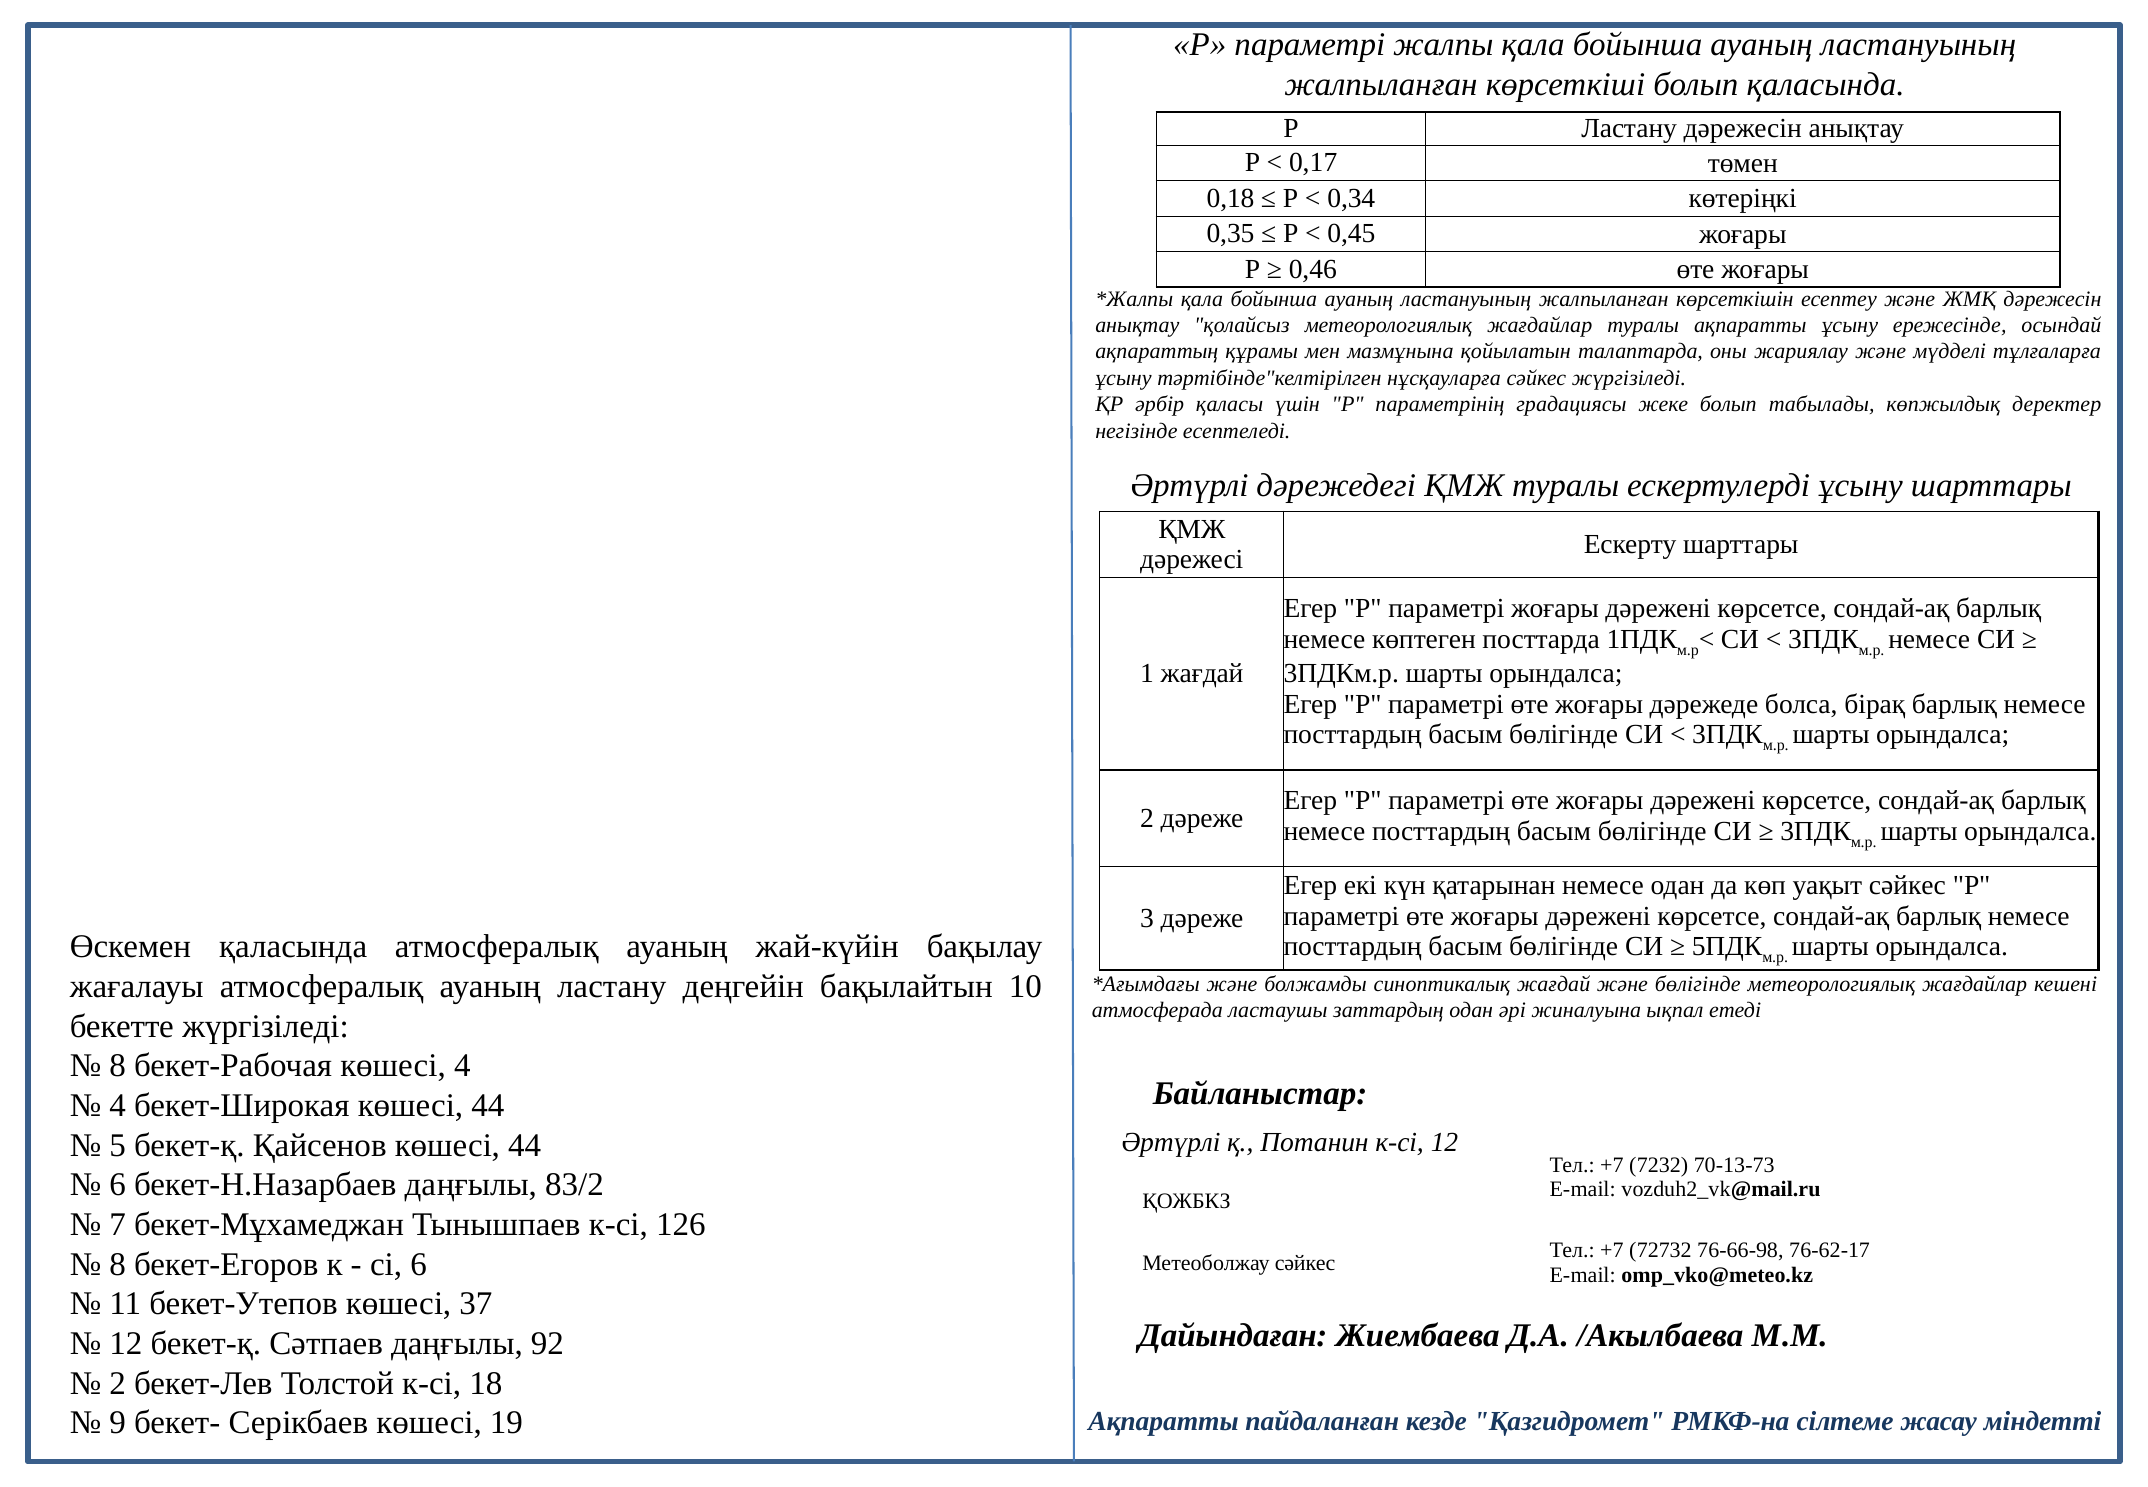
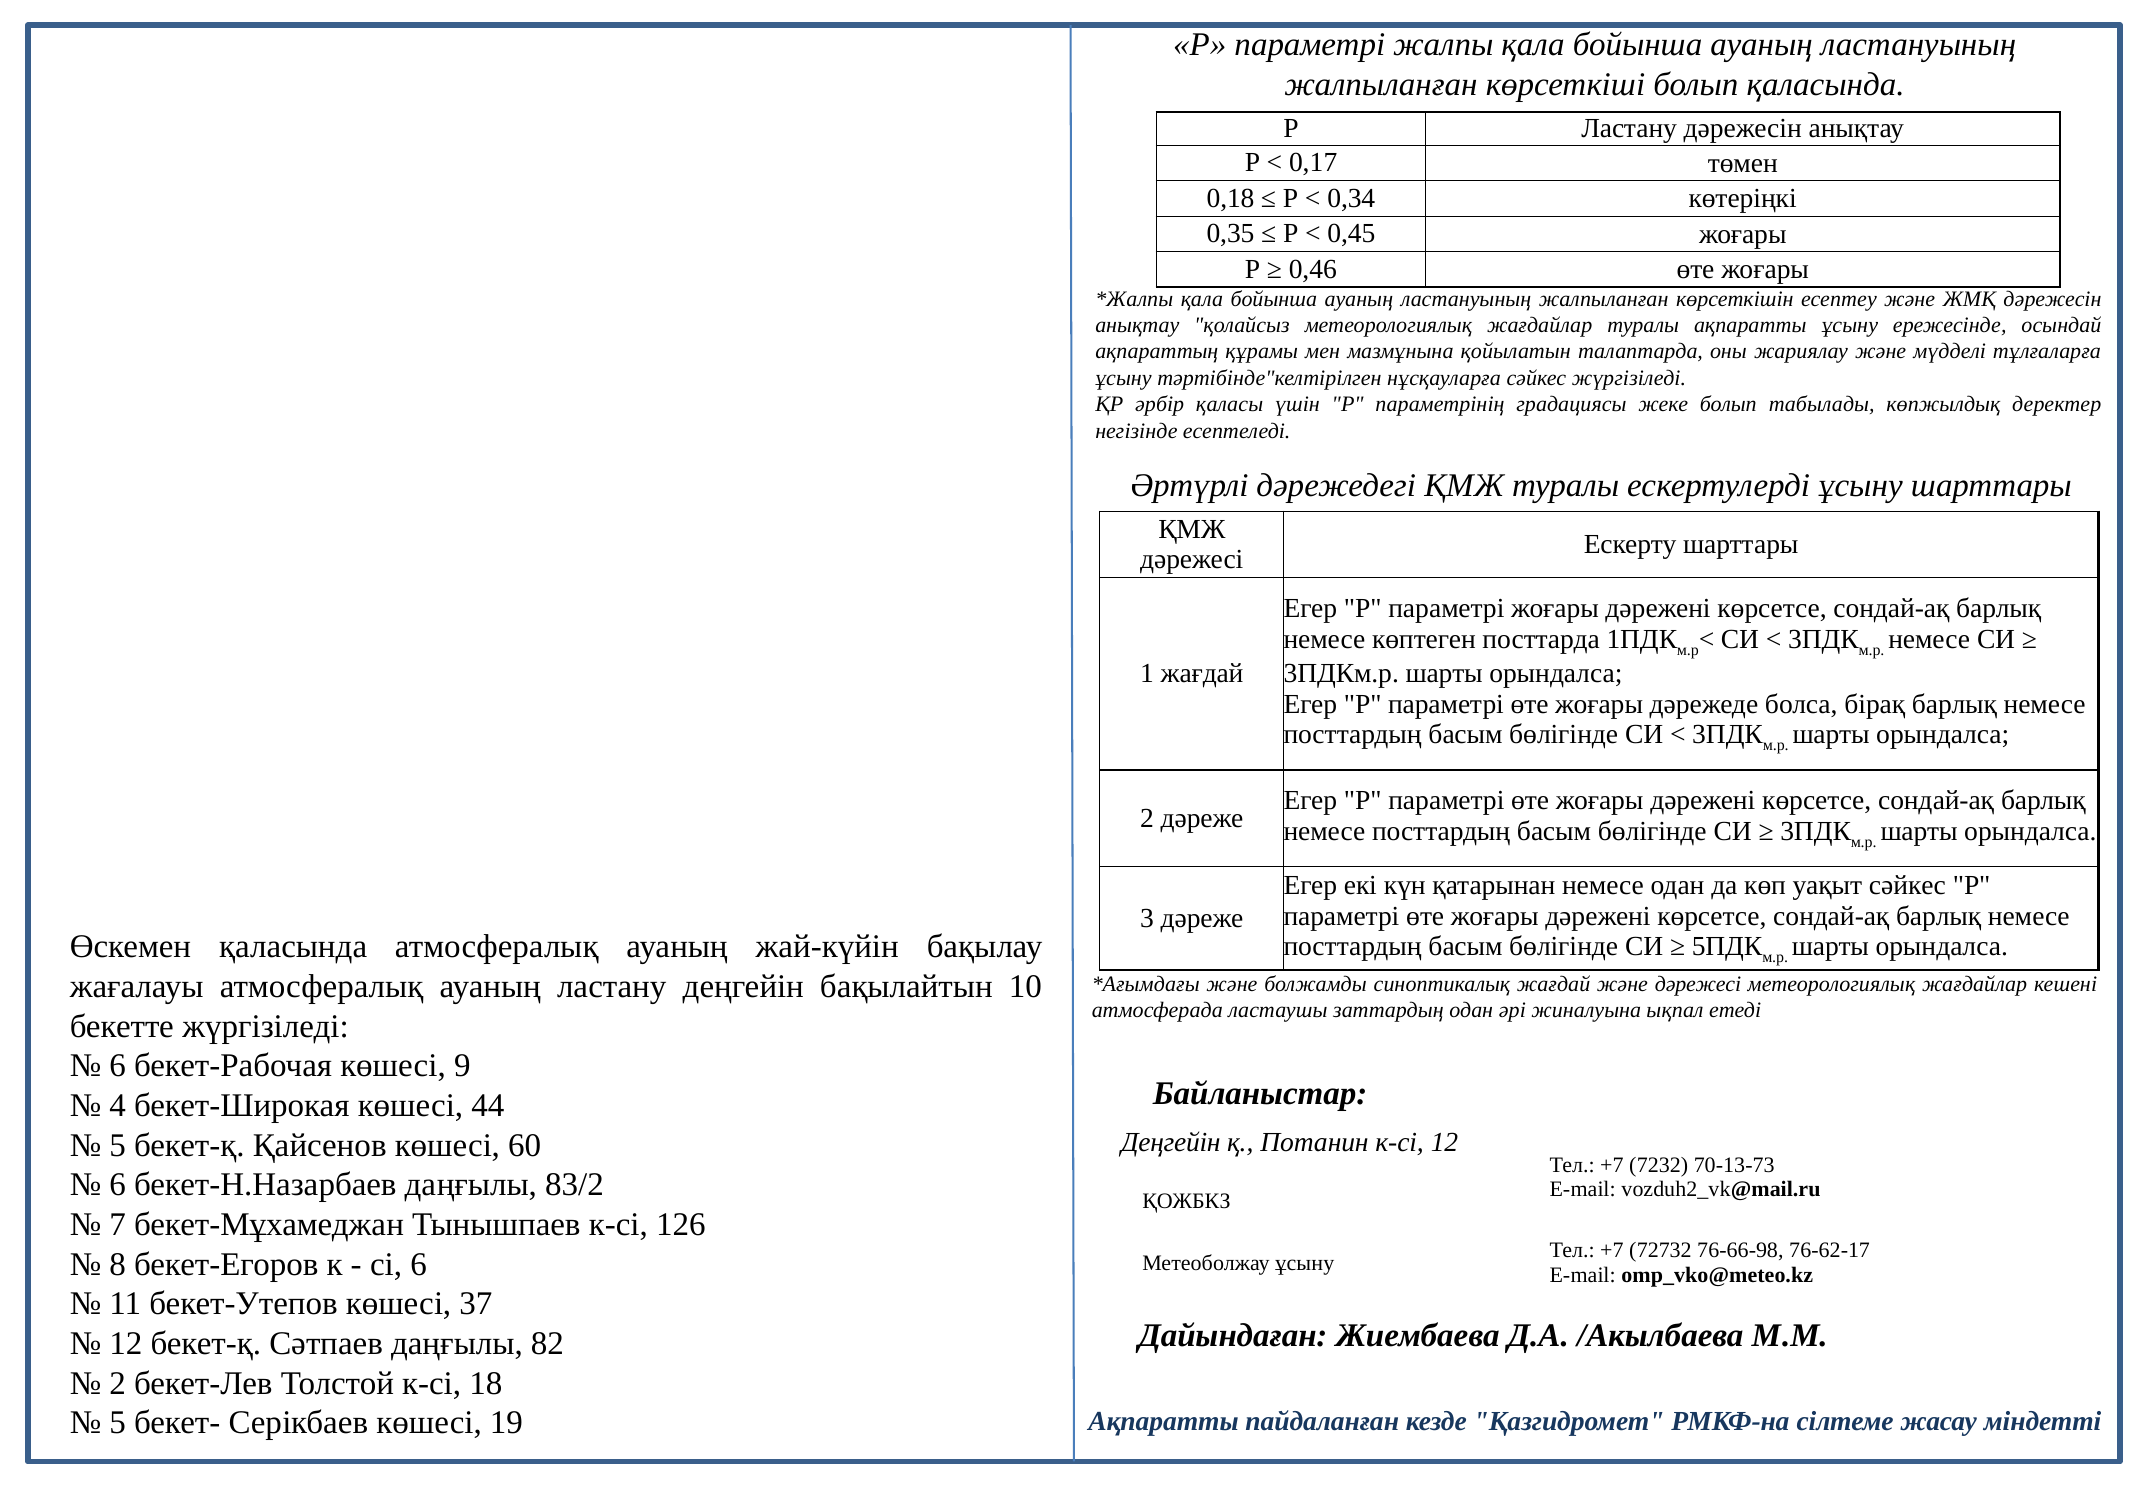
және бөлігінде: бөлігінде -> дәрежесі
8 at (118, 1066): 8 -> 6
көшесі 4: 4 -> 9
Әртүрлі at (1171, 1143): Әртүрлі -> Деңгейін
Қайсенов көшесі 44: 44 -> 60
Метеоболжау сәйкес: сәйкес -> ұсыну
92: 92 -> 82
9 at (118, 1423): 9 -> 5
